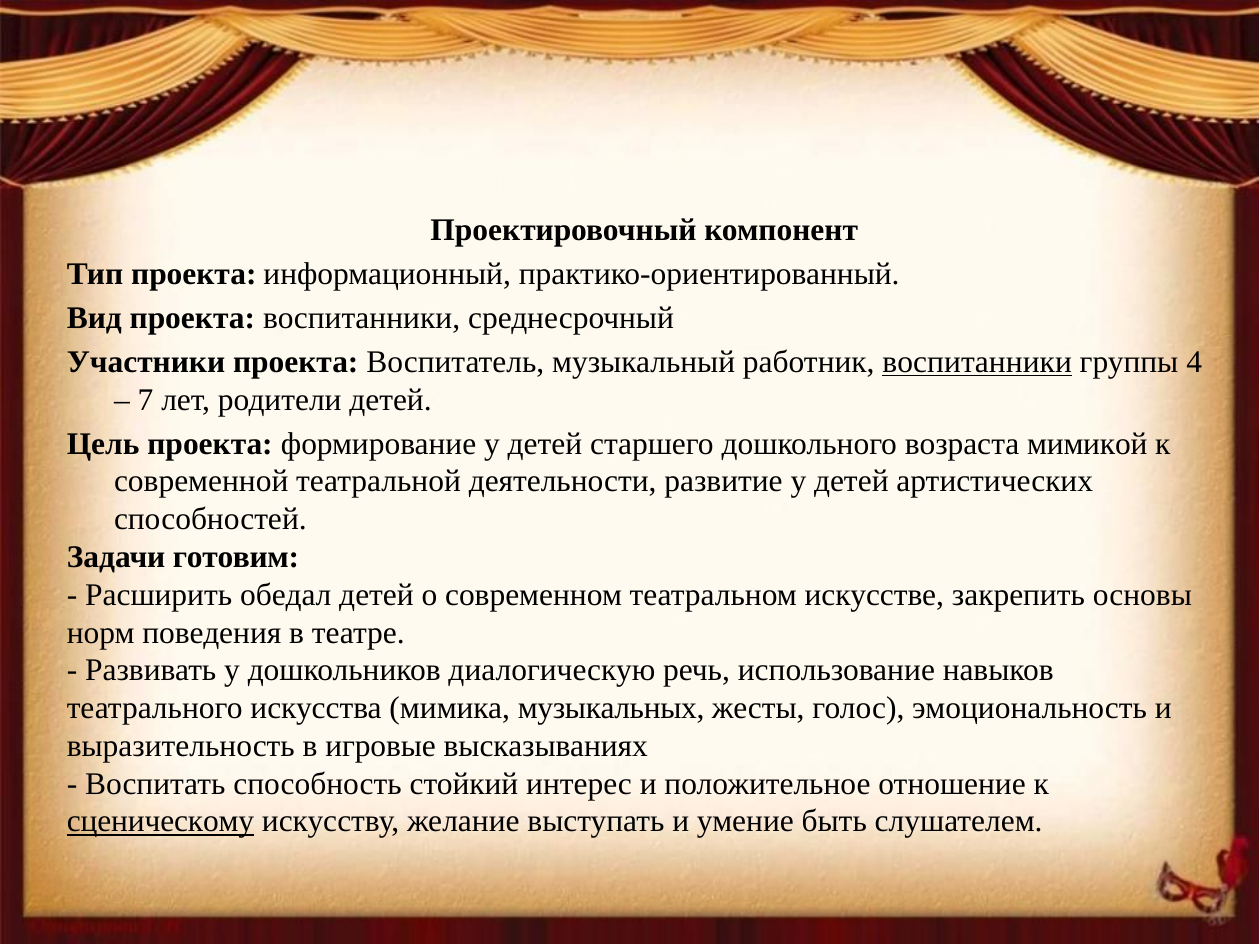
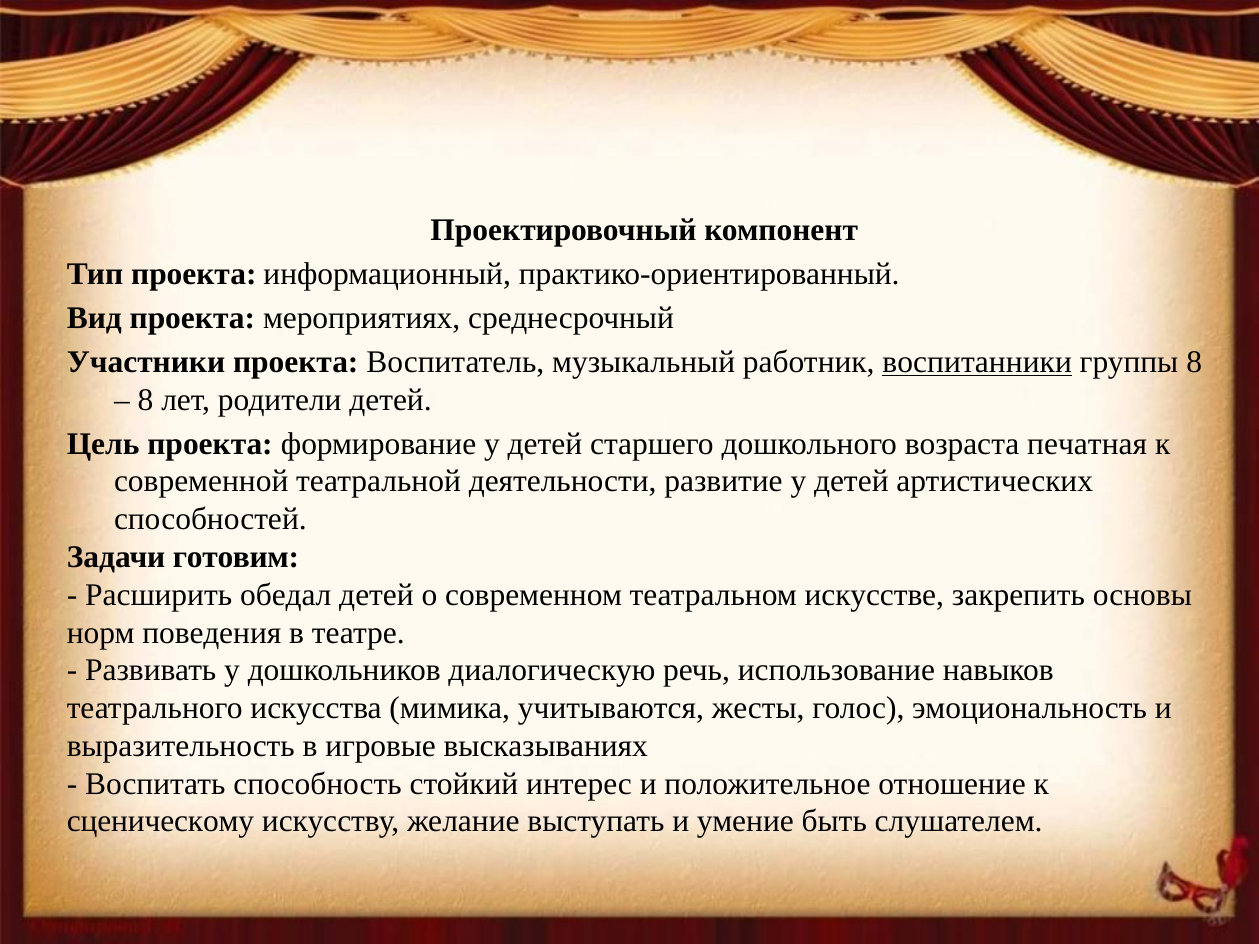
проекта воспитанники: воспитанники -> мероприятиях
группы 4: 4 -> 8
7 at (145, 400): 7 -> 8
мимикой: мимикой -> печатная
музыкальных: музыкальных -> учитываются
сценическому underline: present -> none
